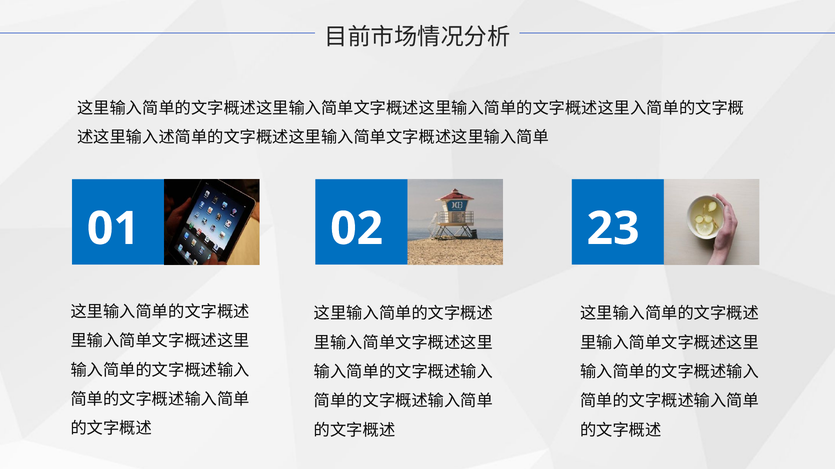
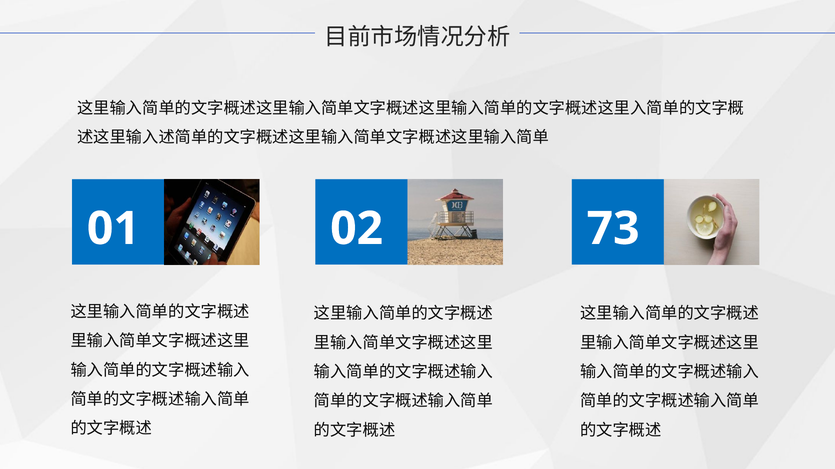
23: 23 -> 73
